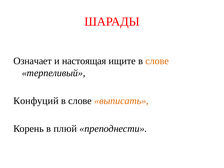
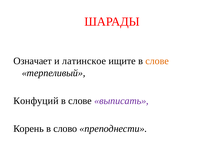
настоящая: настоящая -> латинское
выписать colour: orange -> purple
плюй: плюй -> слово
